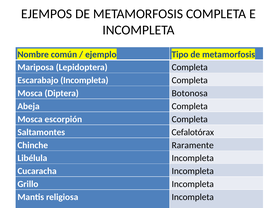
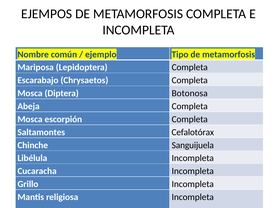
Escarabajo Incompleta: Incompleta -> Chrysaetos
Raramente: Raramente -> Sanguijuela
